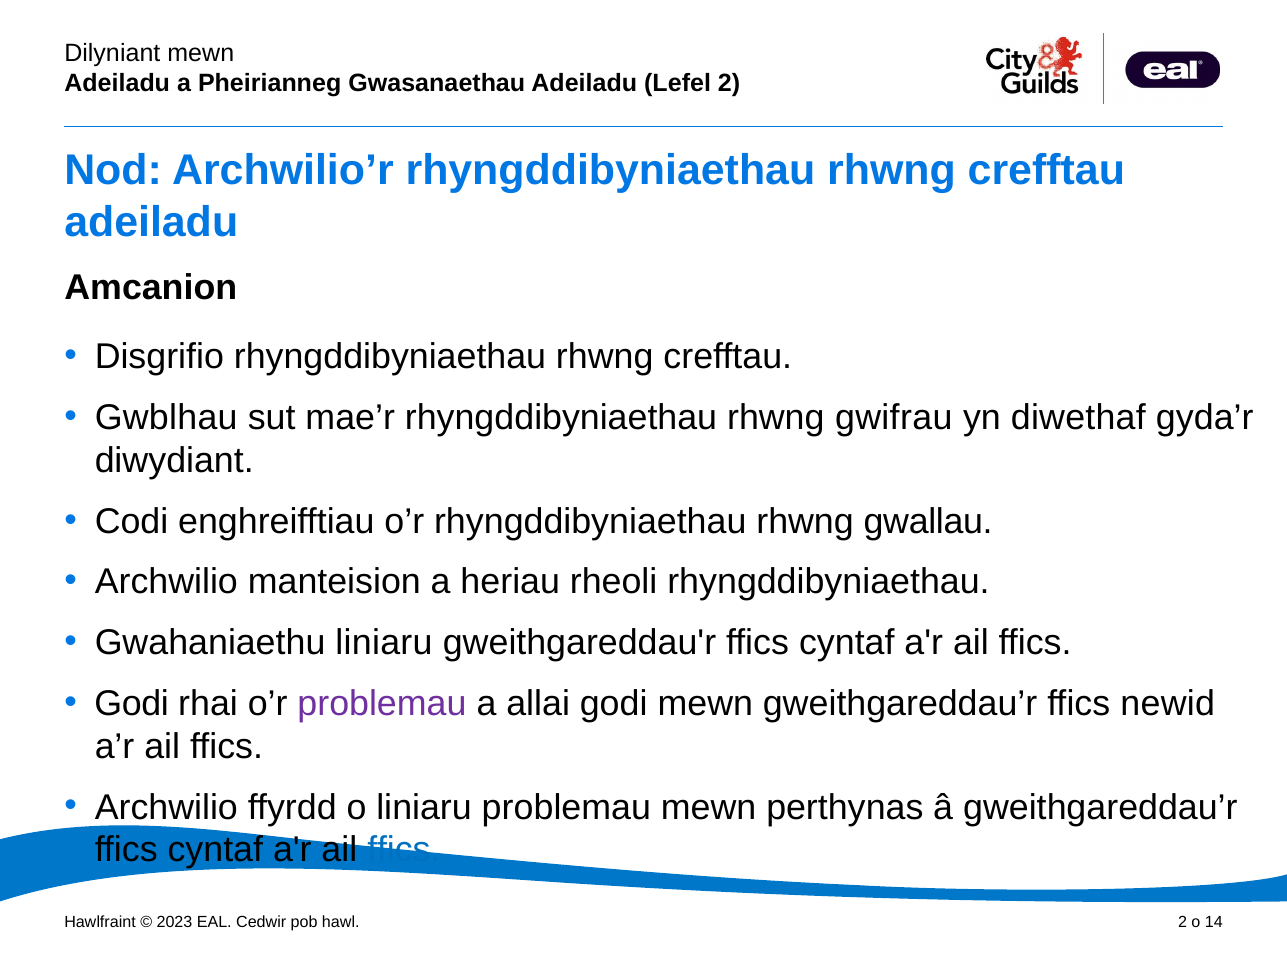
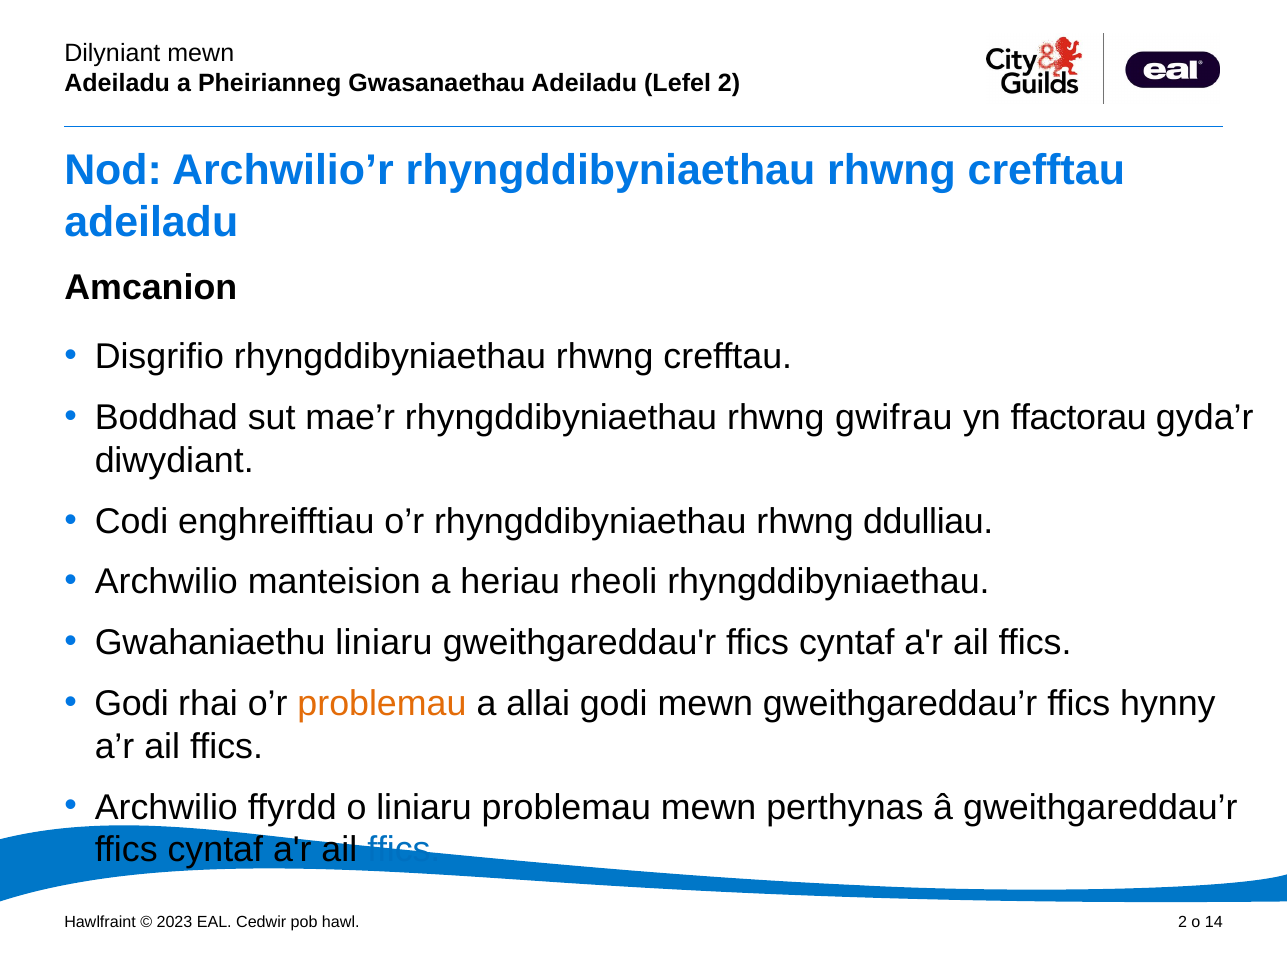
Gwblhau: Gwblhau -> Boddhad
diwethaf: diwethaf -> ffactorau
gwallau: gwallau -> ddulliau
problemau at (382, 704) colour: purple -> orange
newid: newid -> hynny
